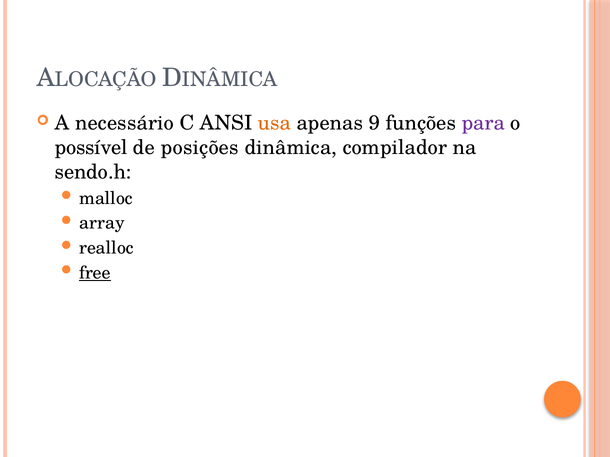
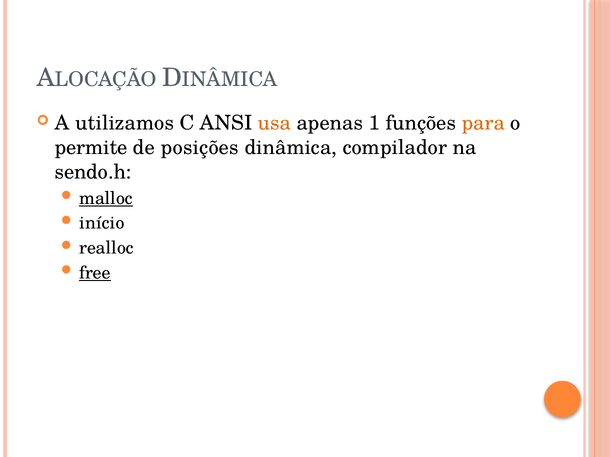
necessário: necessário -> utilizamos
9: 9 -> 1
para colour: purple -> orange
possível: possível -> permite
malloc underline: none -> present
array: array -> início
